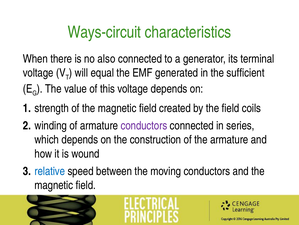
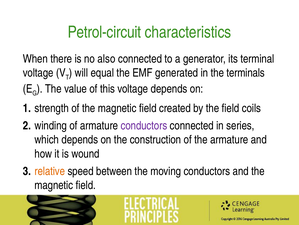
Ways-circuit: Ways-circuit -> Petrol-circuit
sufficient: sufficient -> terminals
relative colour: blue -> orange
